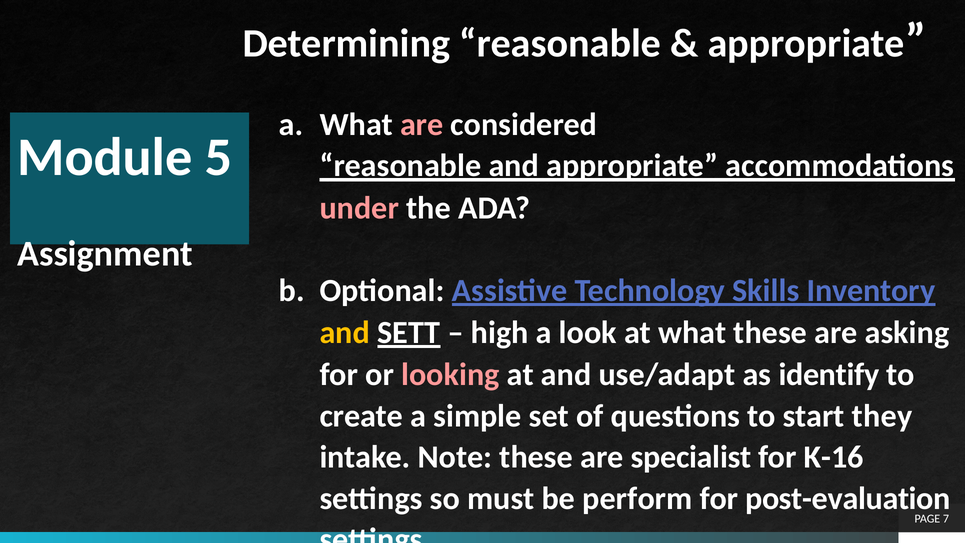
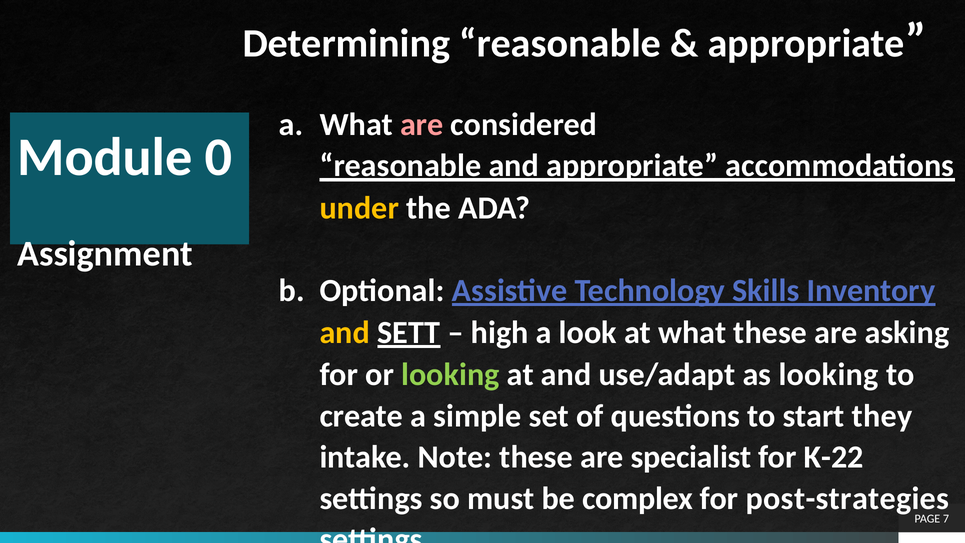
5: 5 -> 0
under colour: pink -> yellow
looking at (450, 375) colour: pink -> light green
as identify: identify -> looking
K-16: K-16 -> K-22
perform: perform -> complex
post-evaluation: post-evaluation -> post-strategies
